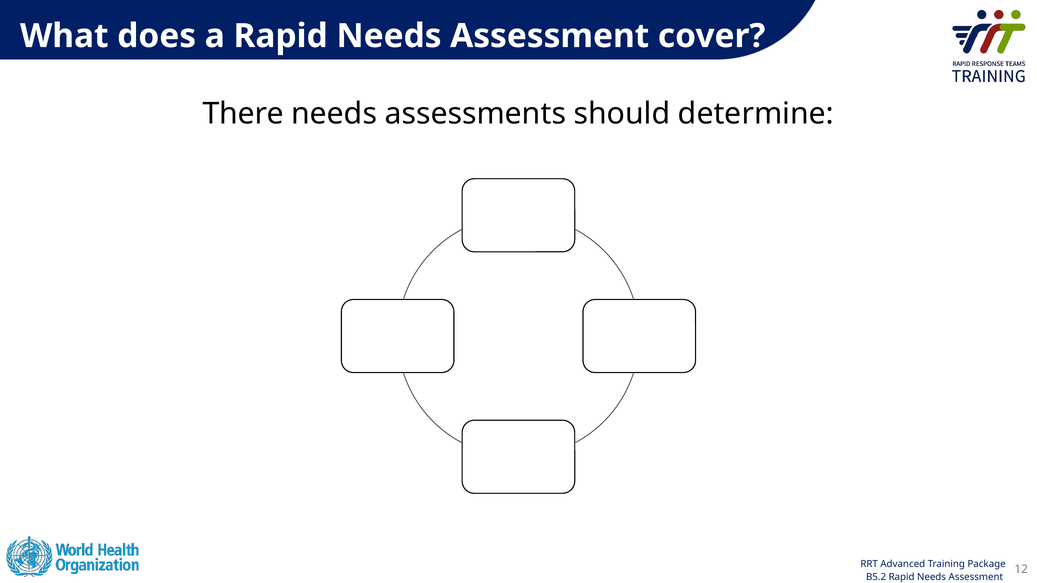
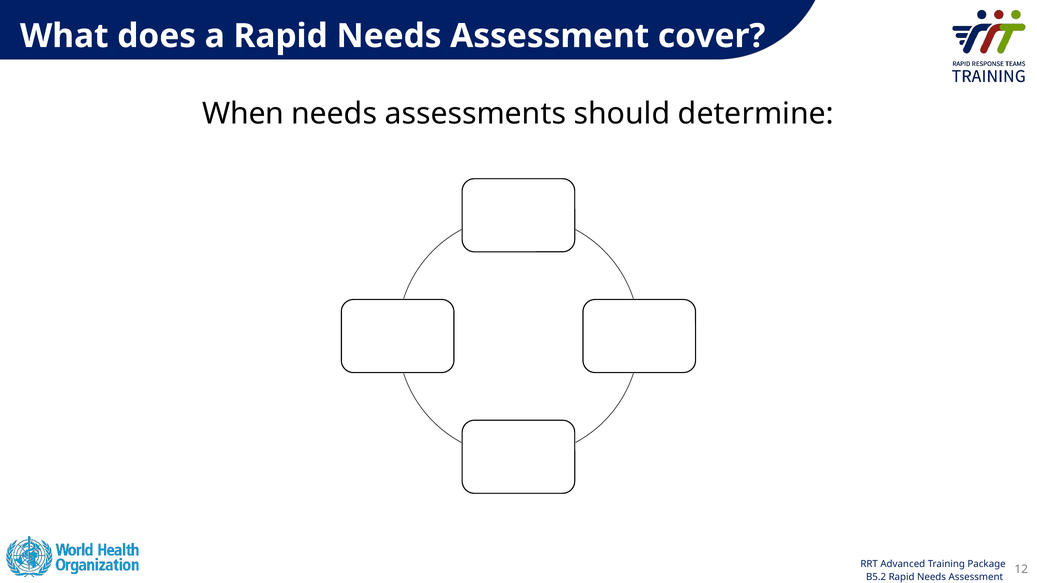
There: There -> When
